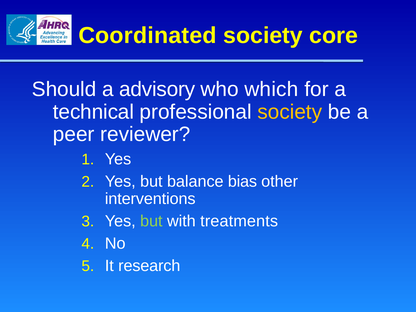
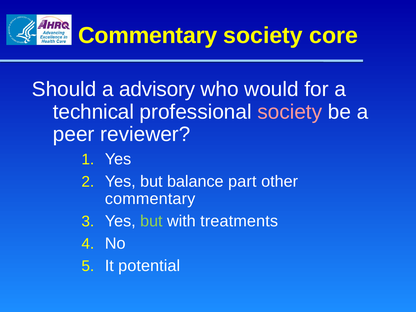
Coordinated at (148, 36): Coordinated -> Commentary
which: which -> would
society at (290, 112) colour: yellow -> pink
bias: bias -> part
interventions at (150, 199): interventions -> commentary
research: research -> potential
